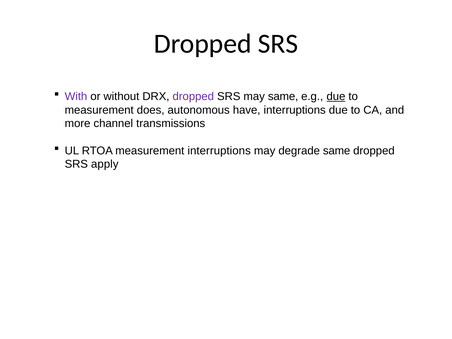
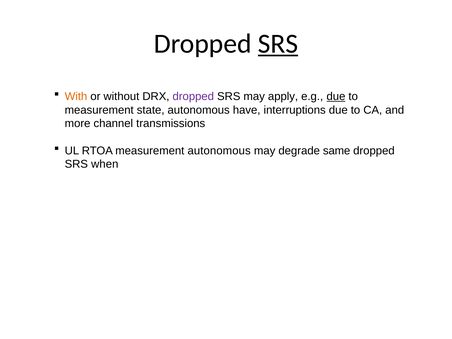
SRS at (278, 44) underline: none -> present
With colour: purple -> orange
may same: same -> apply
does: does -> state
measurement interruptions: interruptions -> autonomous
apply: apply -> when
